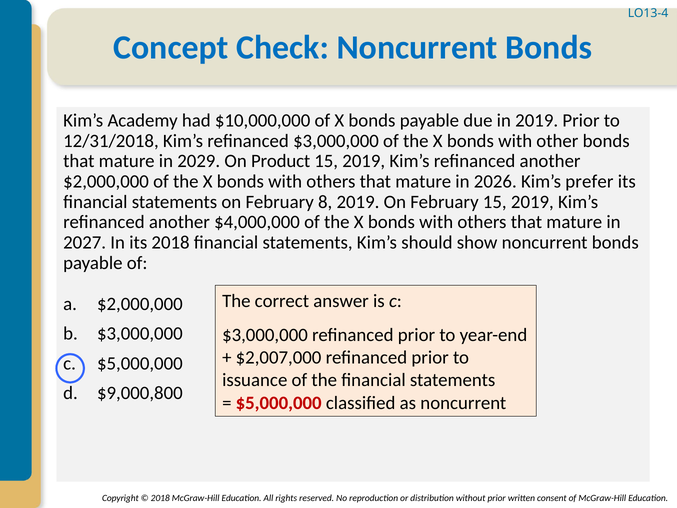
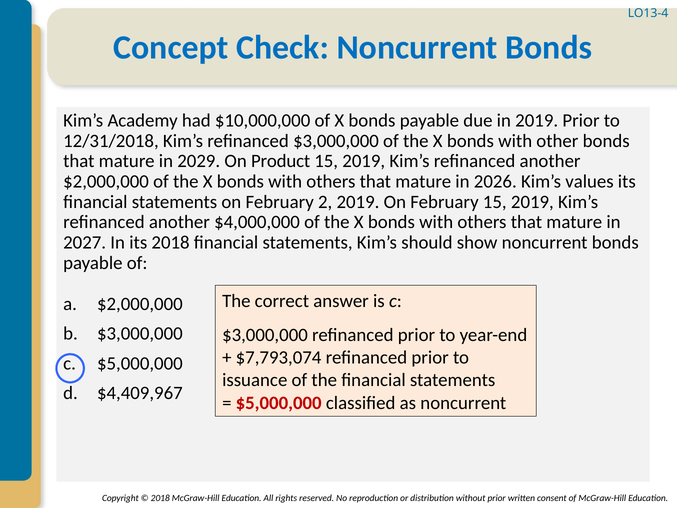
prefer: prefer -> values
8: 8 -> 2
$2,007,000: $2,007,000 -> $7,793,074
$9,000,800: $9,000,800 -> $4,409,967
